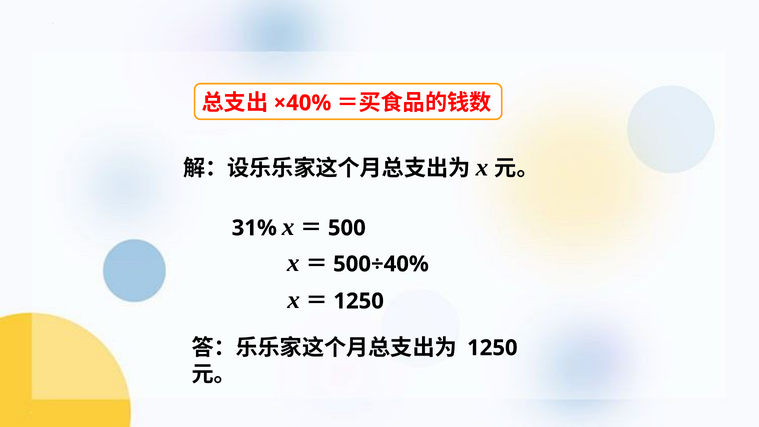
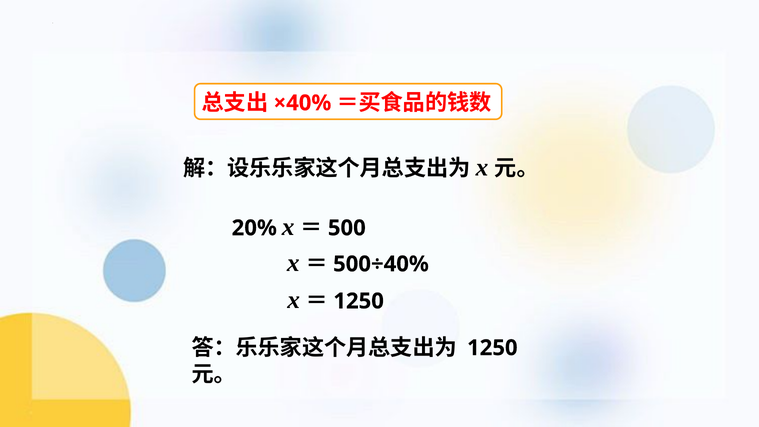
31%: 31% -> 20%
